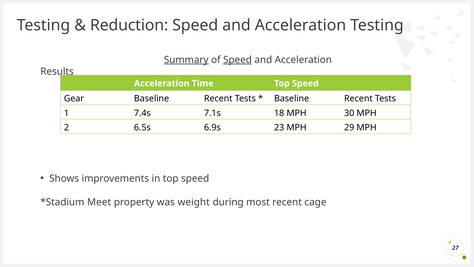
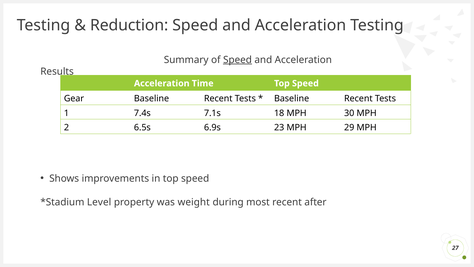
Summary underline: present -> none
Meet: Meet -> Level
cage: cage -> after
